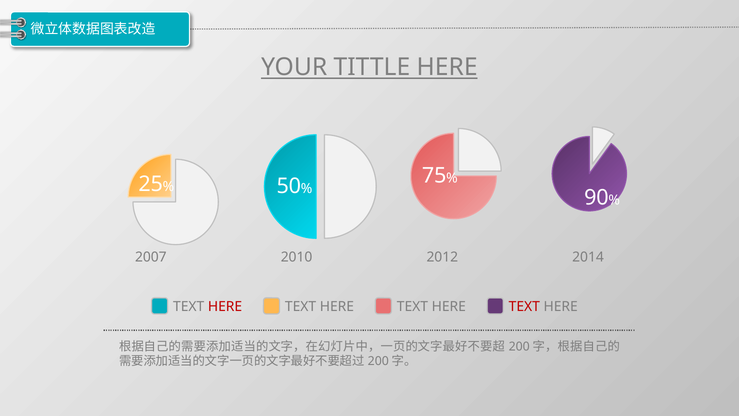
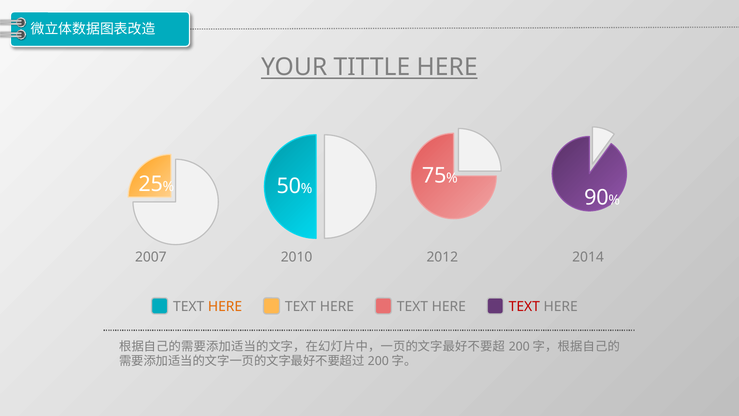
HERE at (225, 306) colour: red -> orange
